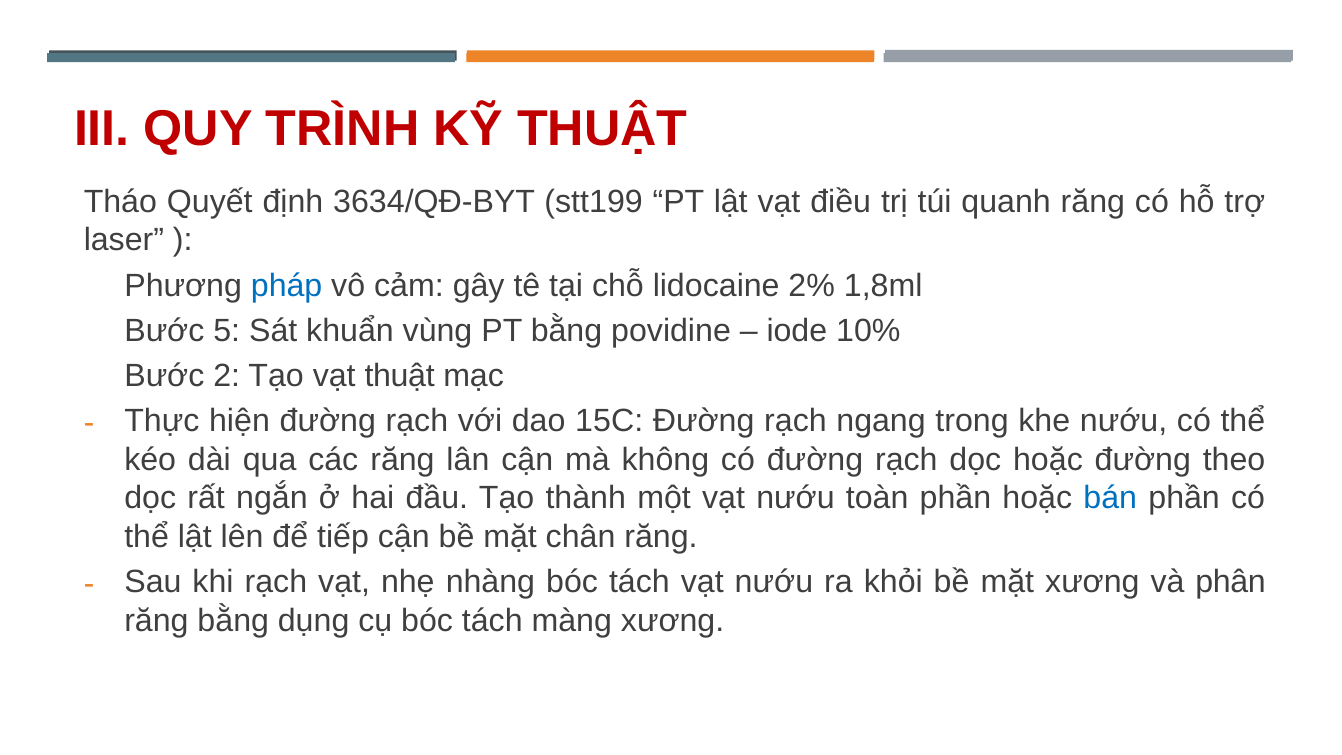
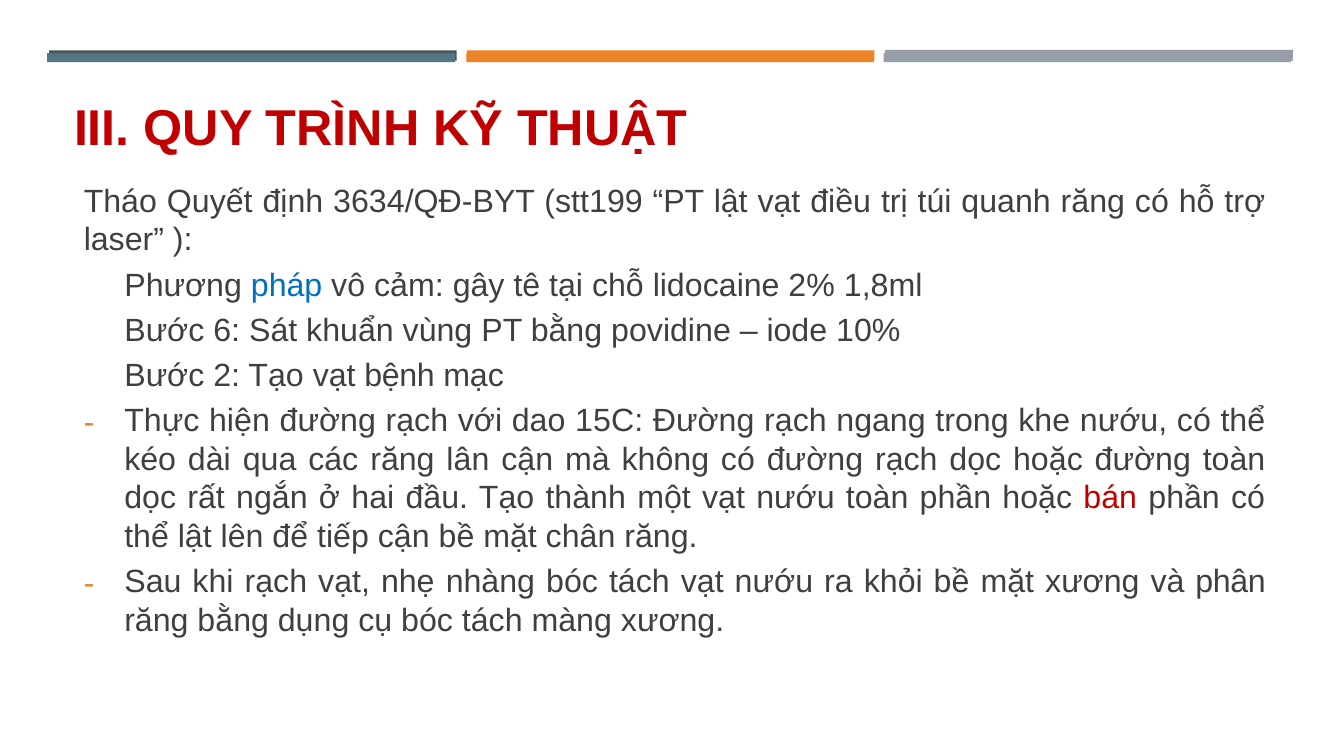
5: 5 -> 6
vạt thuật: thuật -> bệnh
đường theo: theo -> toàn
bán colour: blue -> red
